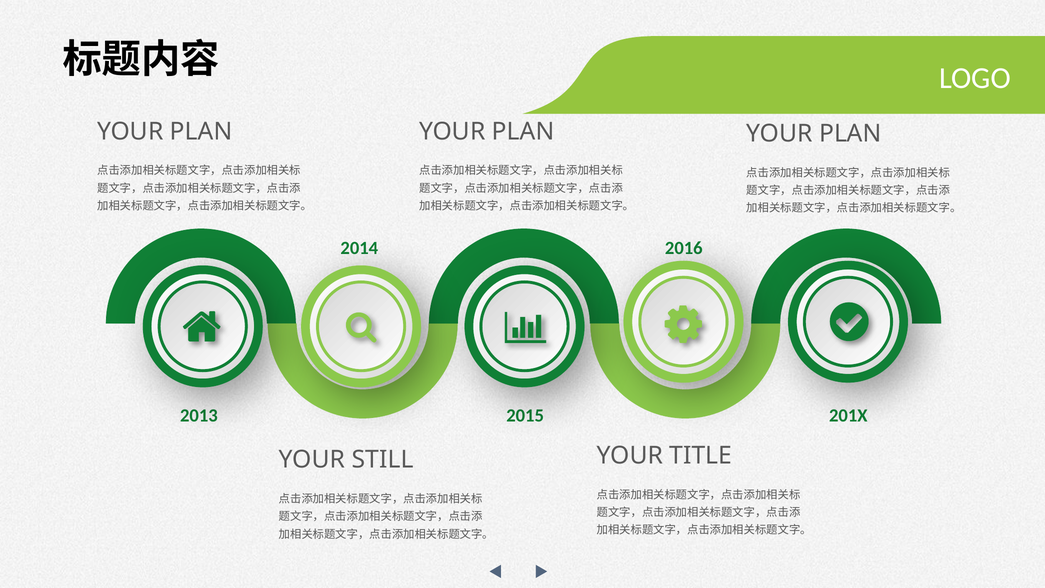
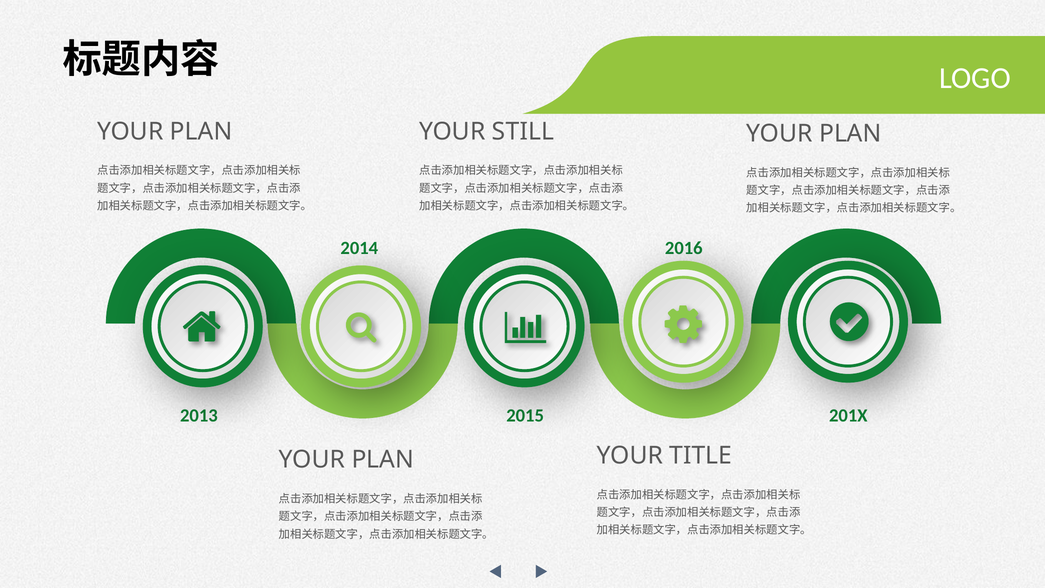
PLAN at (523, 131): PLAN -> STILL
STILL at (383, 460): STILL -> PLAN
